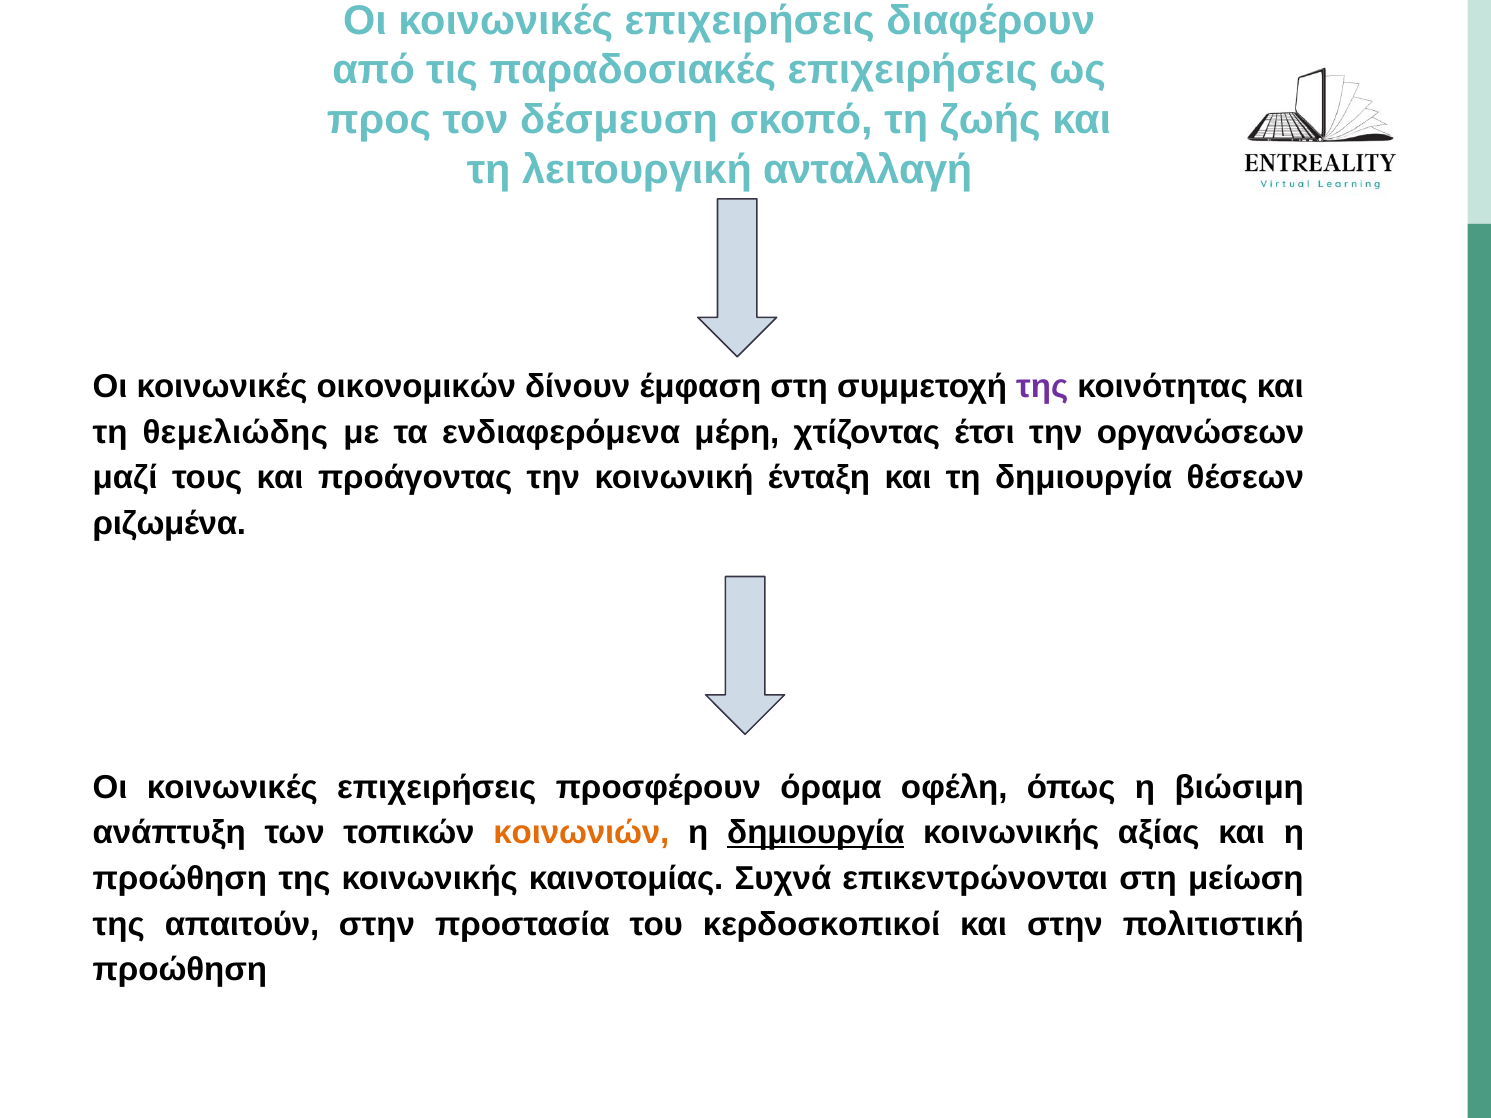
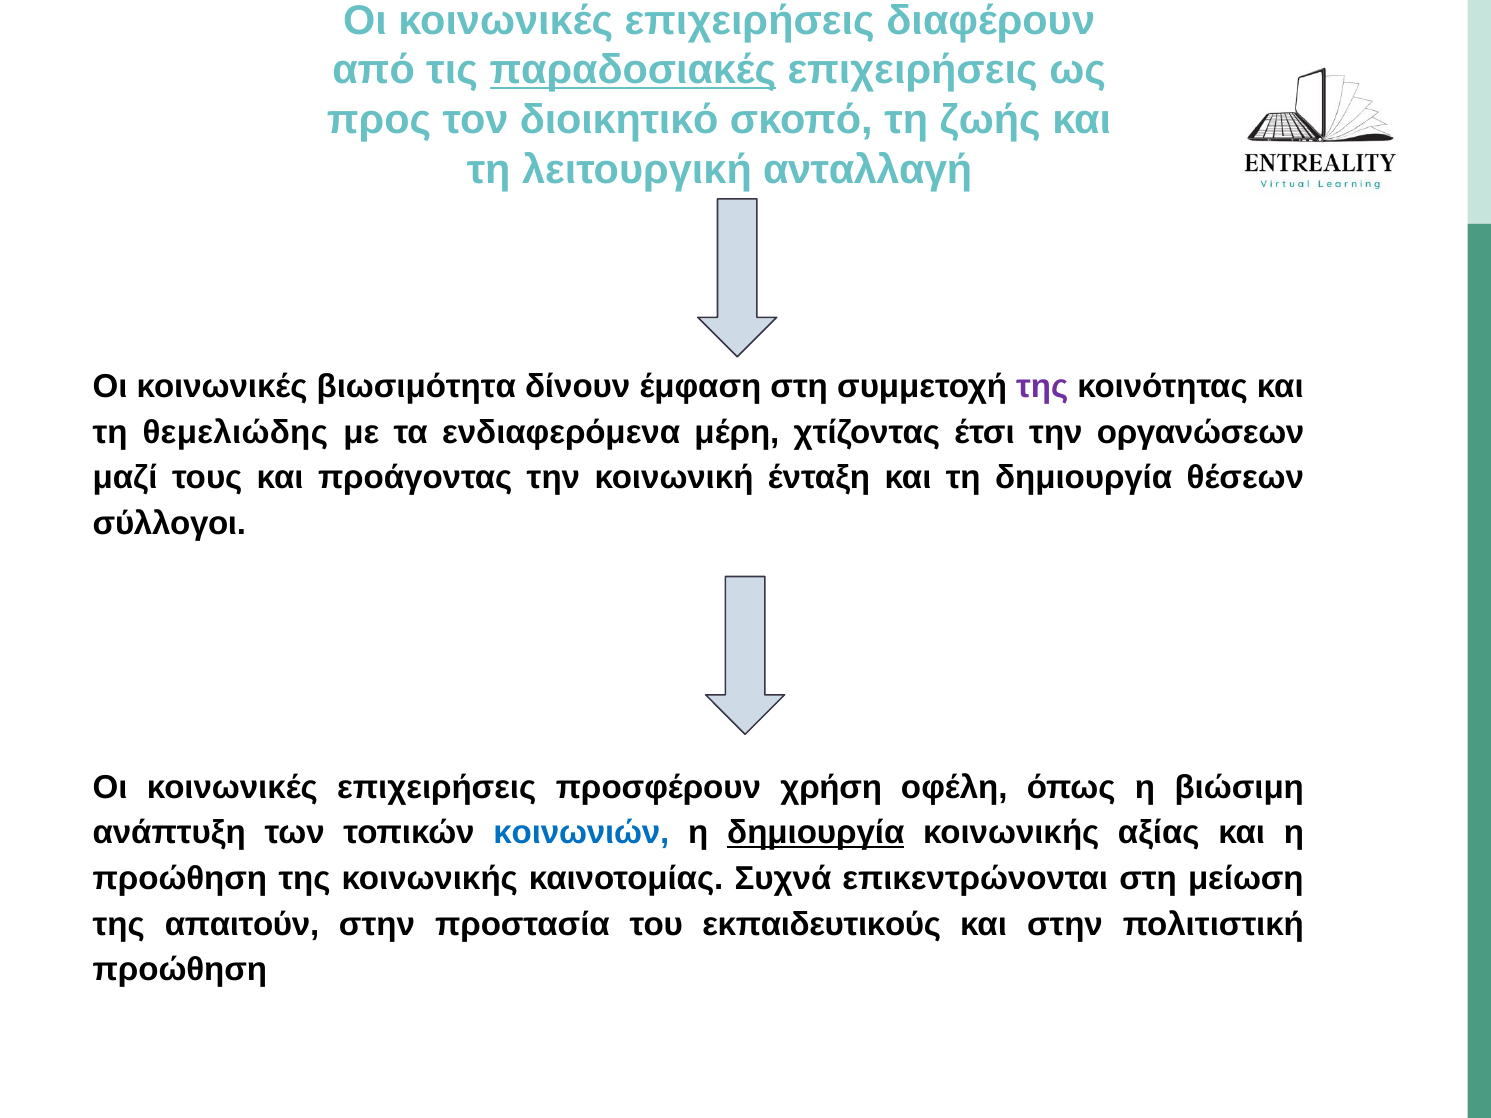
παραδοσιακές underline: none -> present
δέσμευση: δέσμευση -> διοικητικό
οικονομικών: οικονομικών -> βιωσιμότητα
ριζωμένα: ριζωμένα -> σύλλογοι
όραμα: όραμα -> χρήση
κοινωνιών colour: orange -> blue
κερδοσκοπικοί: κερδοσκοπικοί -> εκπαιδευτικούς
